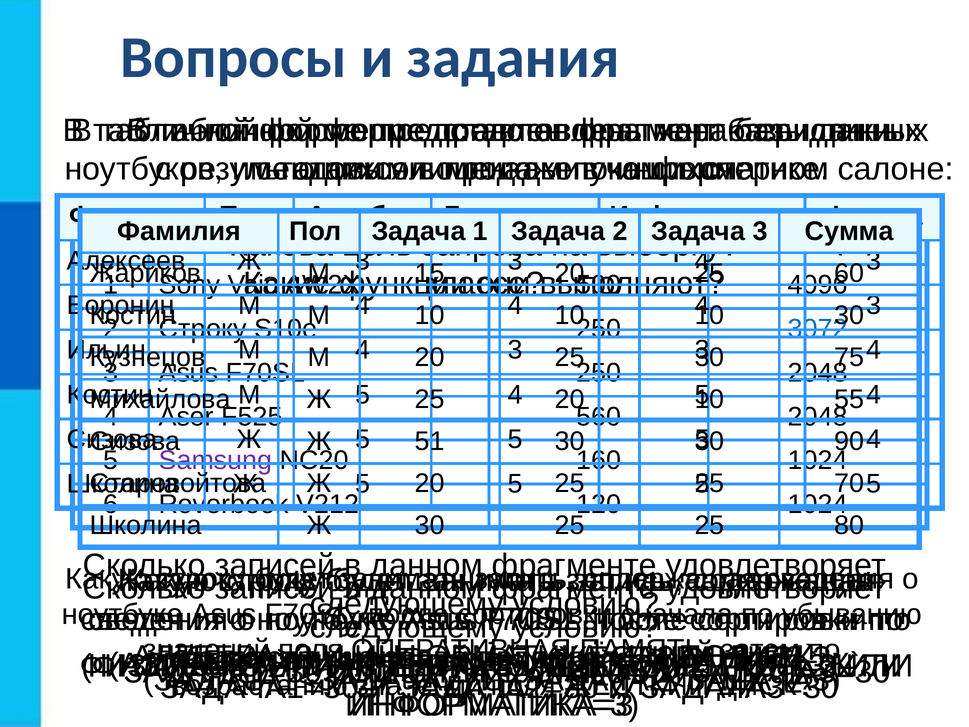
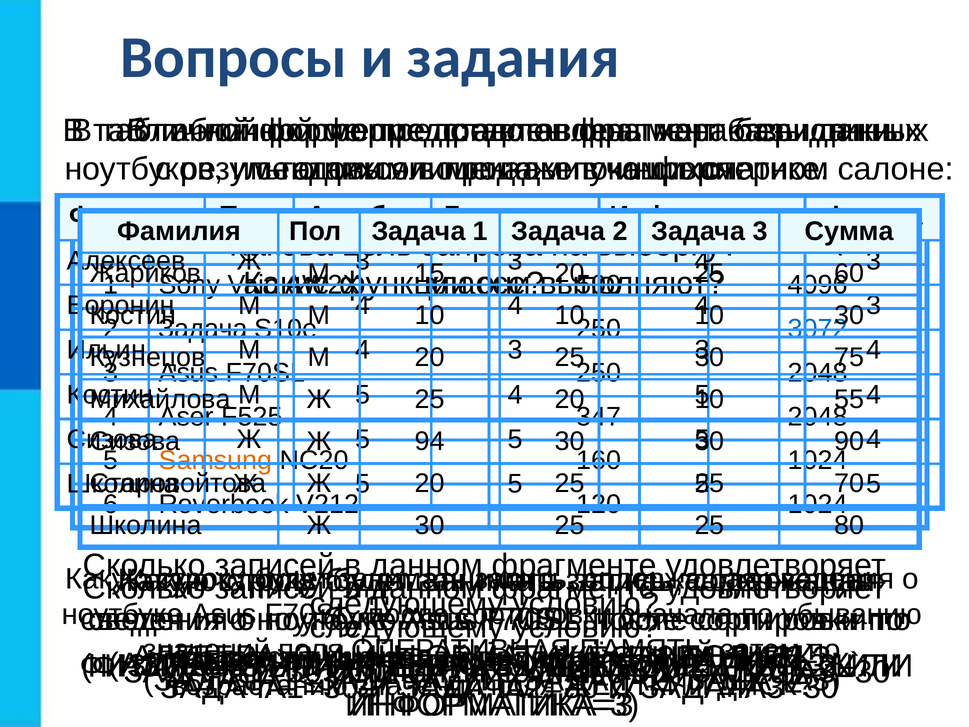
Строку at (203, 329): Строку -> Задача
560: 560 -> 347
51: 51 -> 94
Samsung colour: purple -> orange
